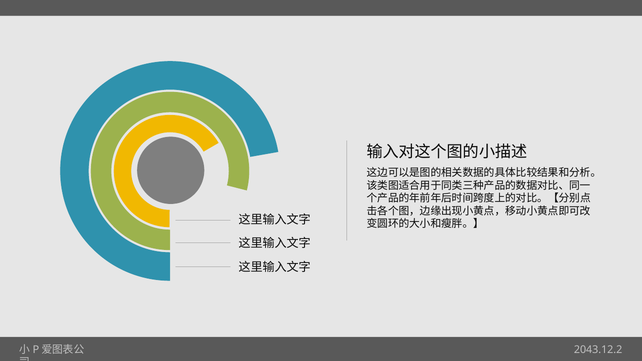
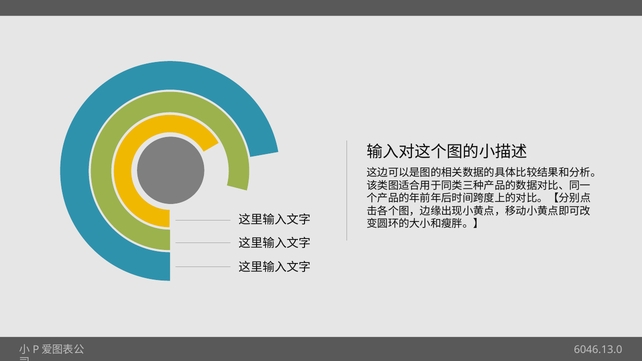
2043.12.2: 2043.12.2 -> 6046.13.0
